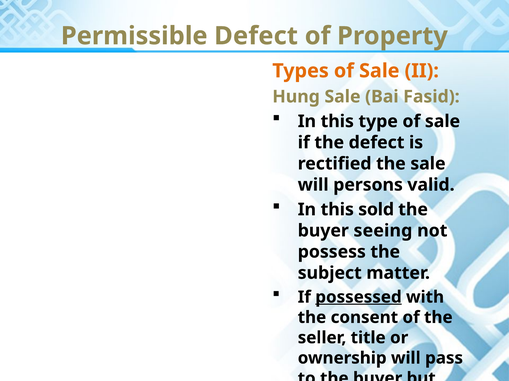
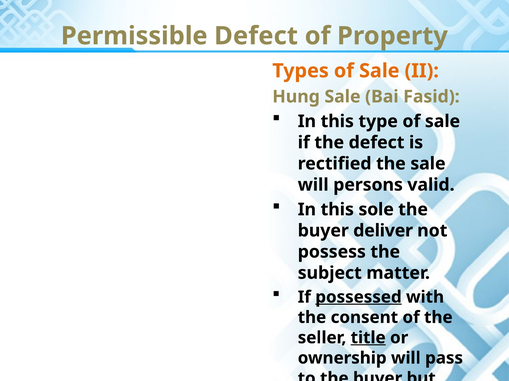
sold: sold -> sole
seeing: seeing -> deliver
title underline: none -> present
